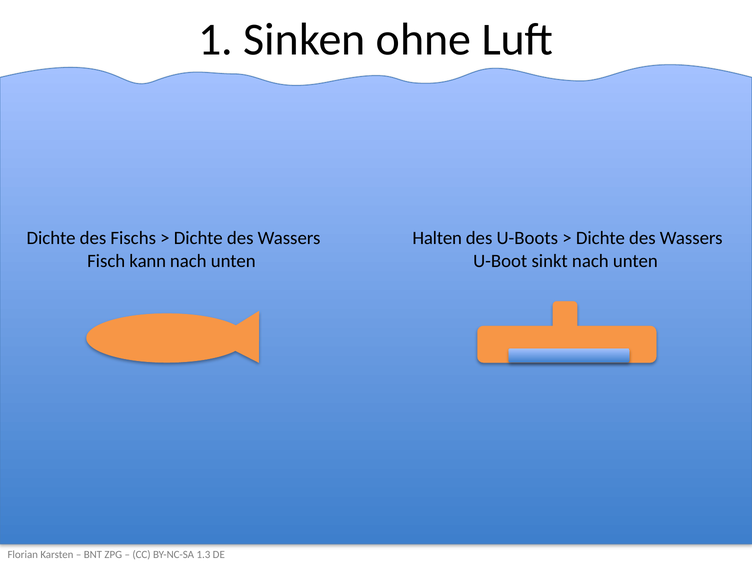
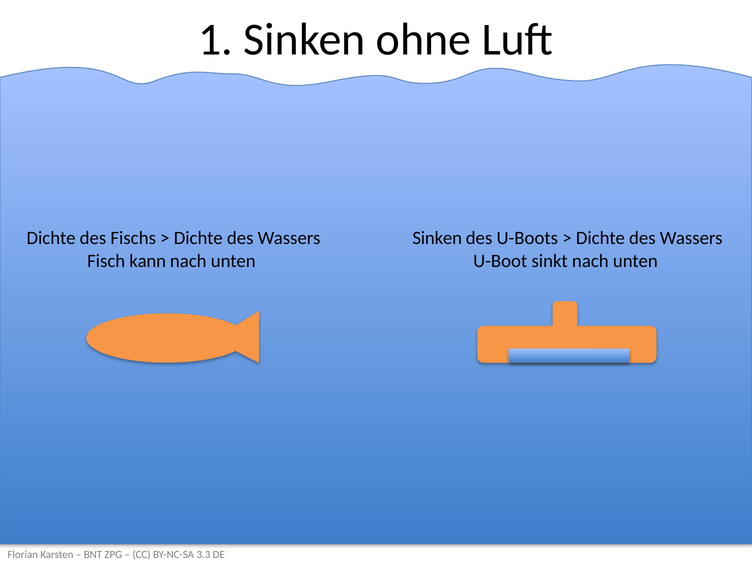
Halten at (437, 238): Halten -> Sinken
1.3: 1.3 -> 3.3
